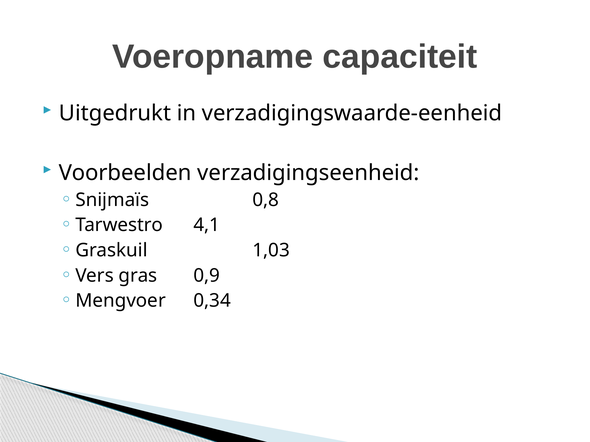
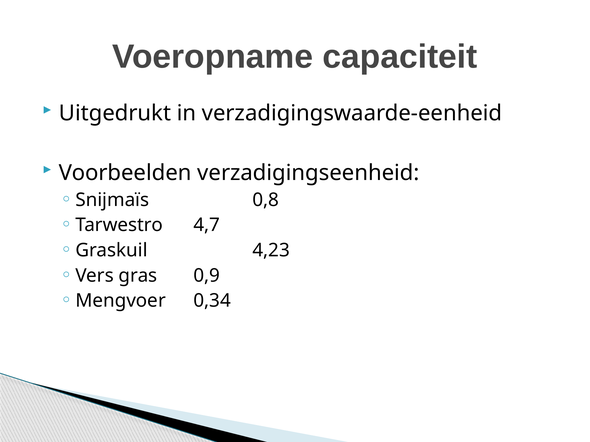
4,1: 4,1 -> 4,7
1,03: 1,03 -> 4,23
